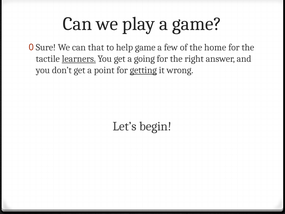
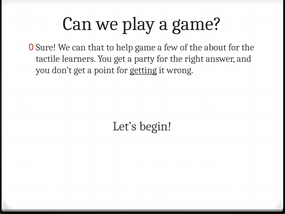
home: home -> about
learners underline: present -> none
going: going -> party
